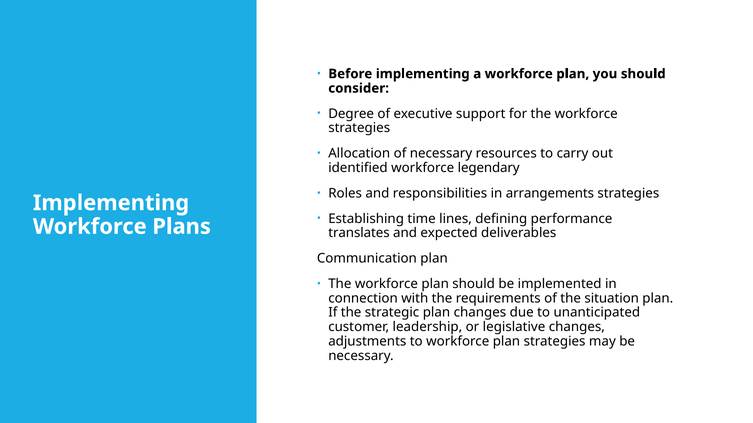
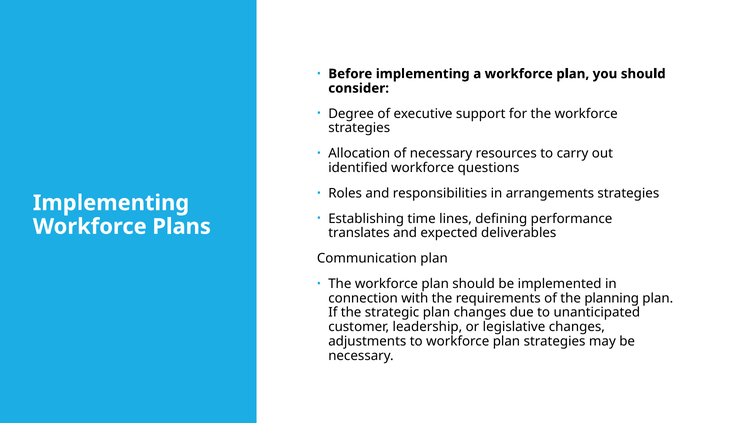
legendary: legendary -> questions
situation: situation -> planning
